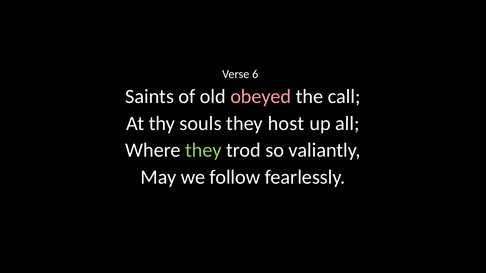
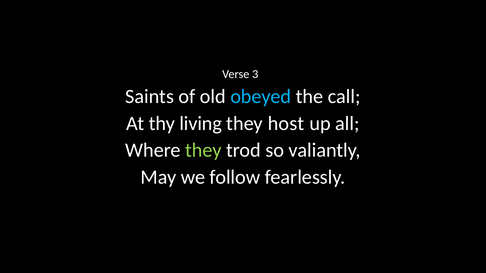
6: 6 -> 3
obeyed colour: pink -> light blue
souls: souls -> living
